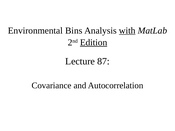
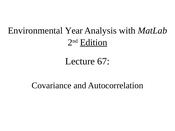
Bins: Bins -> Year
with underline: present -> none
87: 87 -> 67
